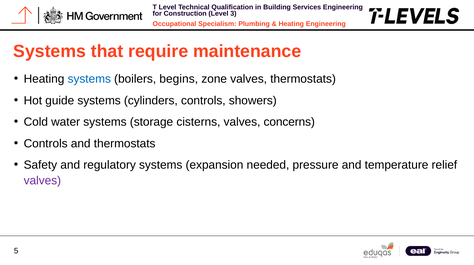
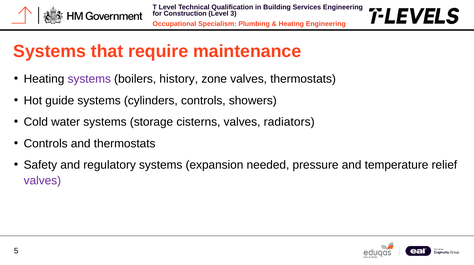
systems at (89, 79) colour: blue -> purple
begins: begins -> history
concerns: concerns -> radiators
